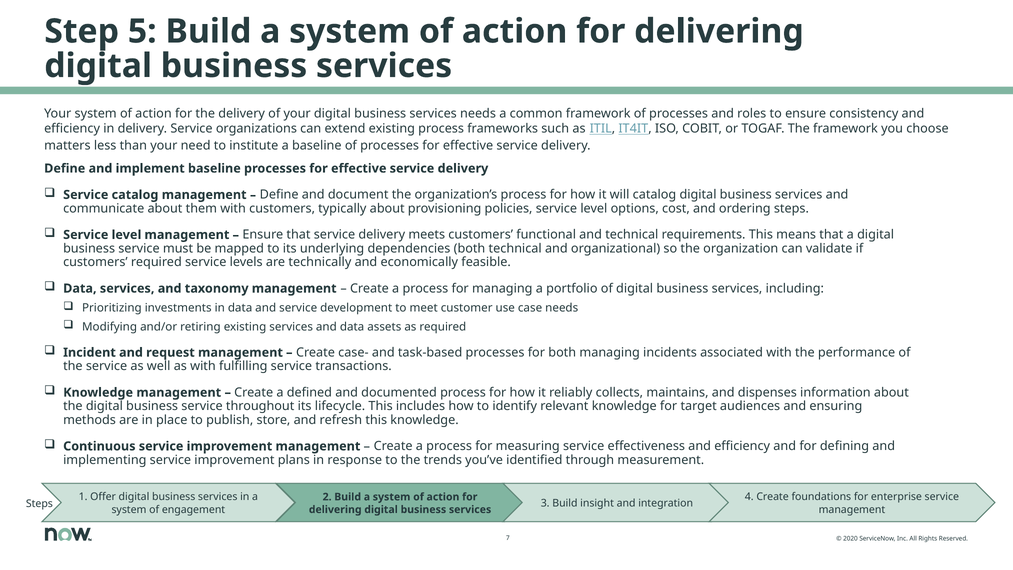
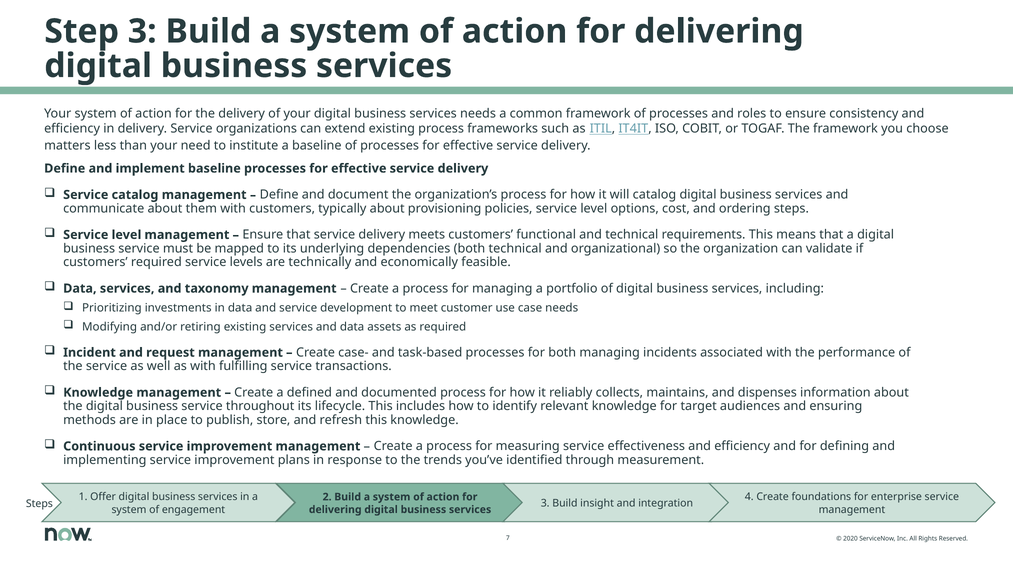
Step 5: 5 -> 3
